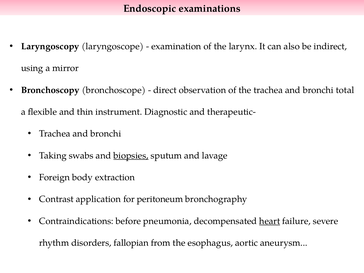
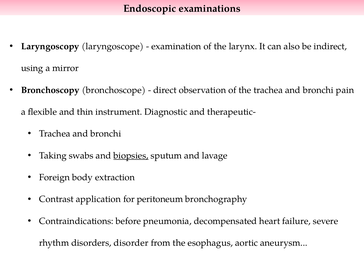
total: total -> pain
heart underline: present -> none
fallopian: fallopian -> disorder
